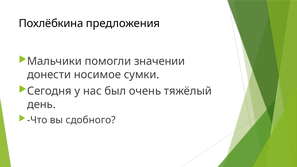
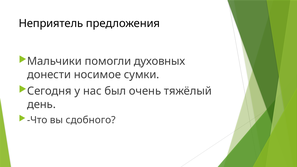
Похлёбкина: Похлёбкина -> Неприятель
значении: значении -> духовных
